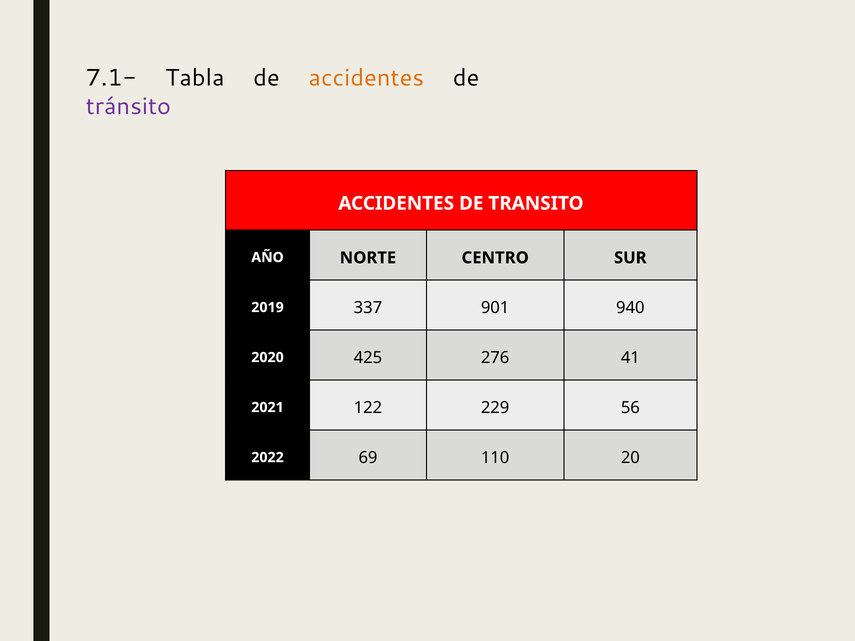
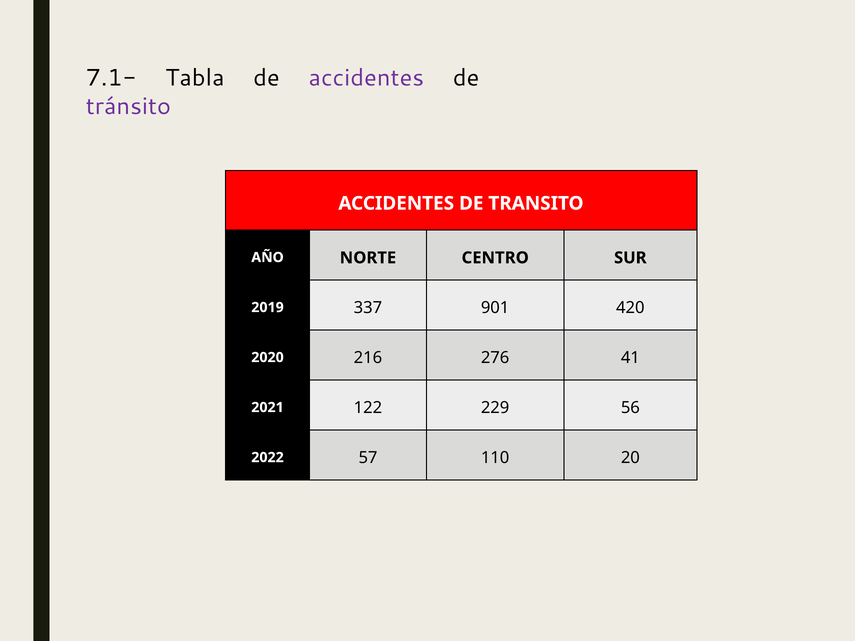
accidentes at (366, 78) colour: orange -> purple
940: 940 -> 420
425: 425 -> 216
69: 69 -> 57
